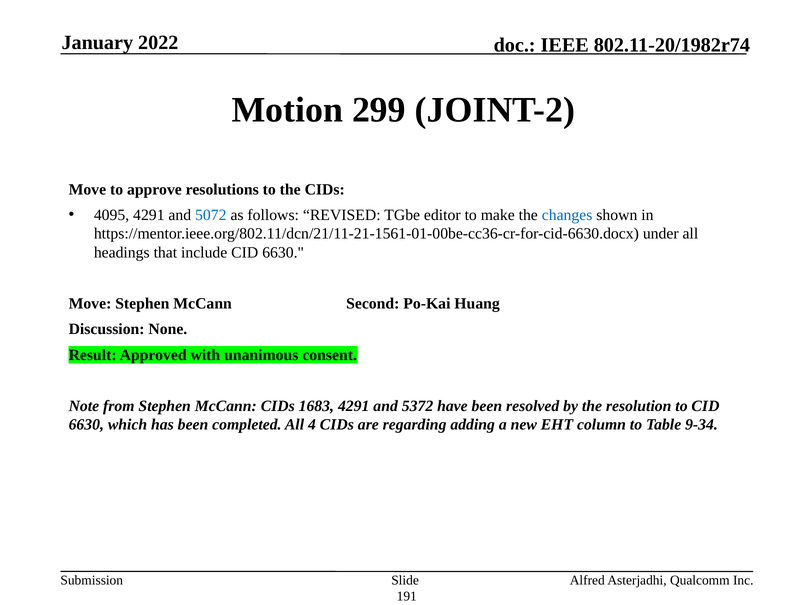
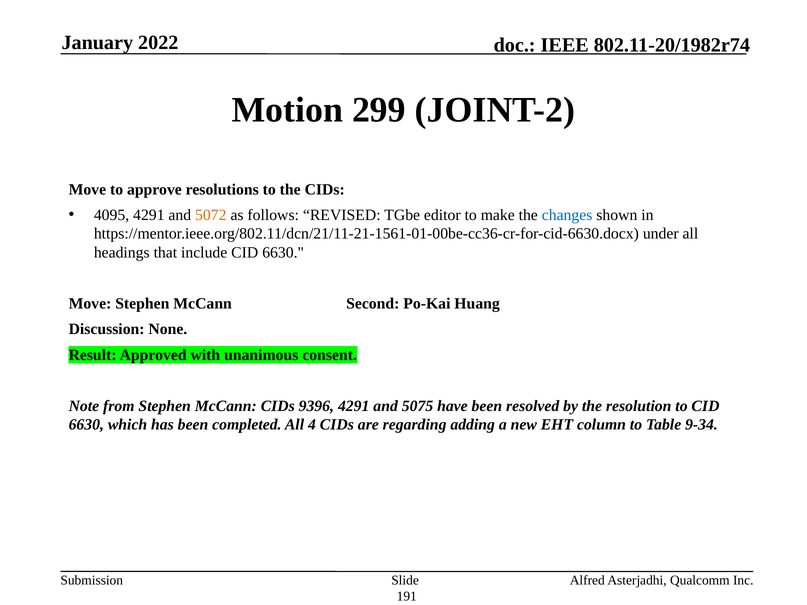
5072 colour: blue -> orange
1683: 1683 -> 9396
5372: 5372 -> 5075
